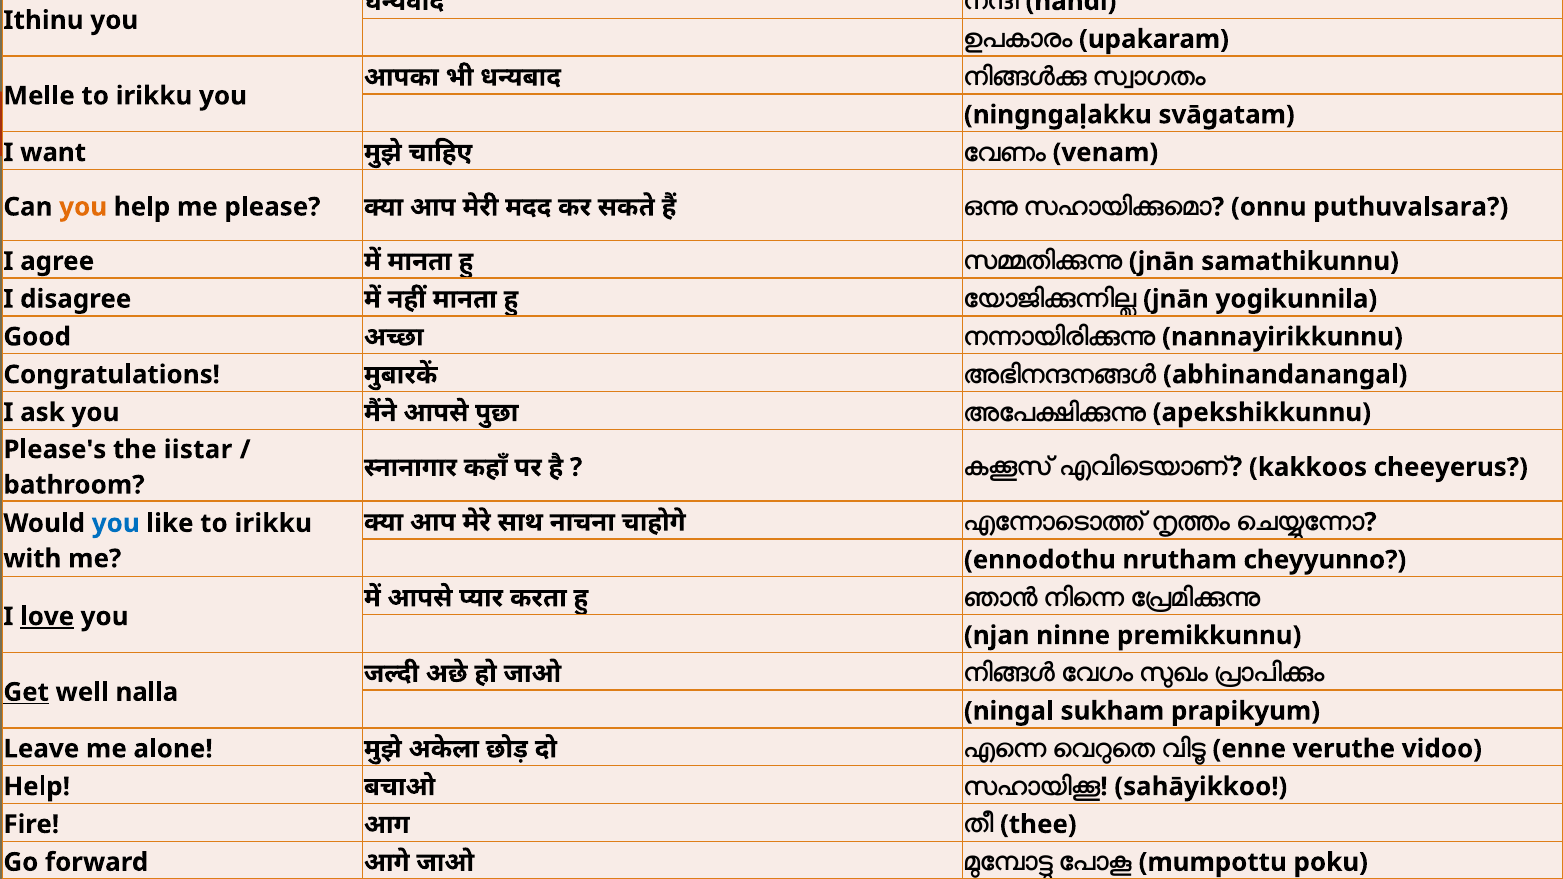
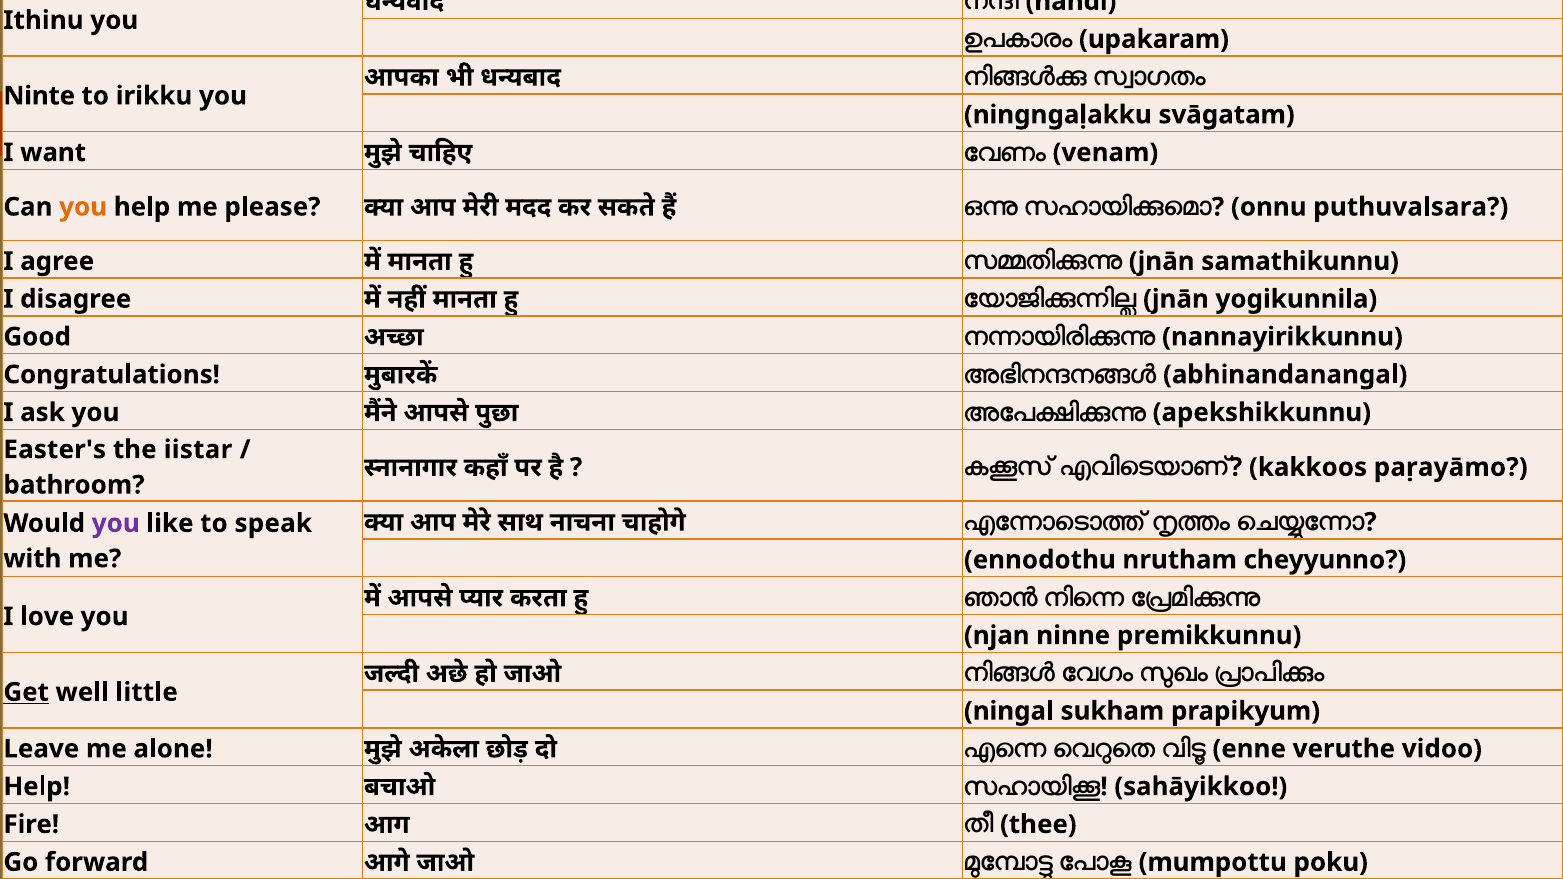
Melle: Melle -> Ninte
Please's: Please's -> Easter's
cheeyerus: cheeyerus -> paṛayāmo
you at (116, 523) colour: blue -> purple
like to irikku: irikku -> speak
love underline: present -> none
nalla: nalla -> little
